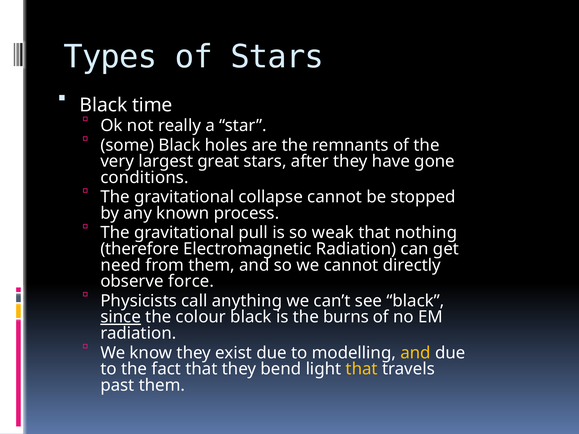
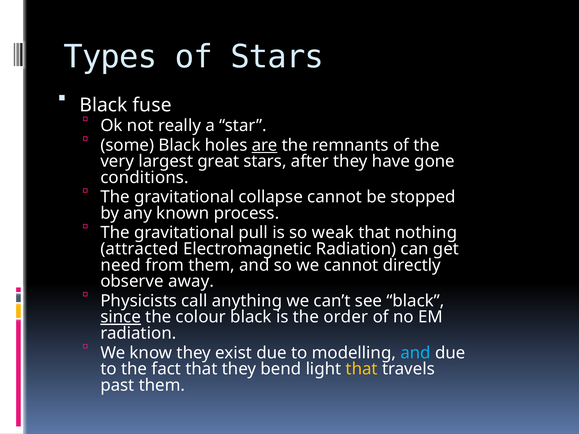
time: time -> fuse
are underline: none -> present
therefore: therefore -> attracted
force: force -> away
burns: burns -> order
and at (416, 353) colour: yellow -> light blue
